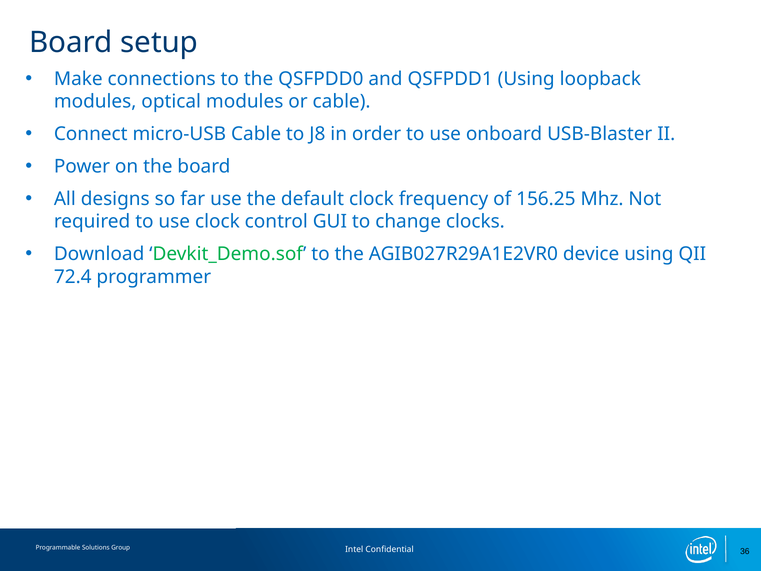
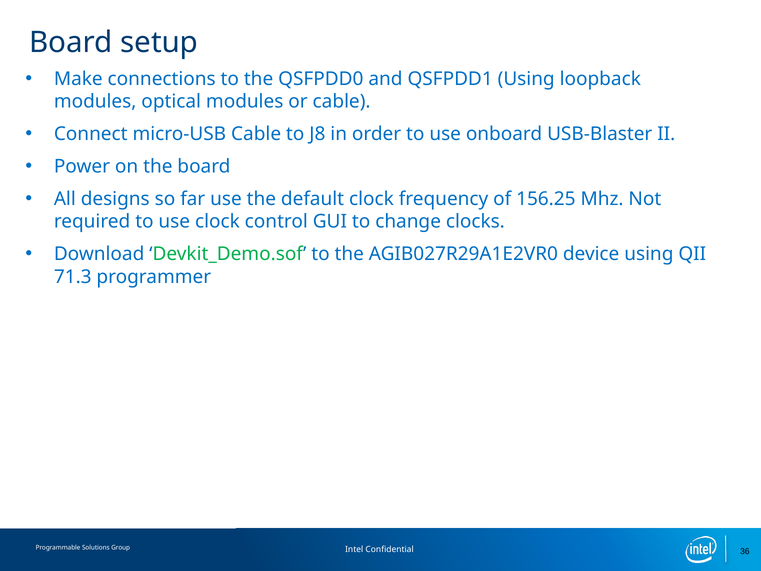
72.4: 72.4 -> 71.3
